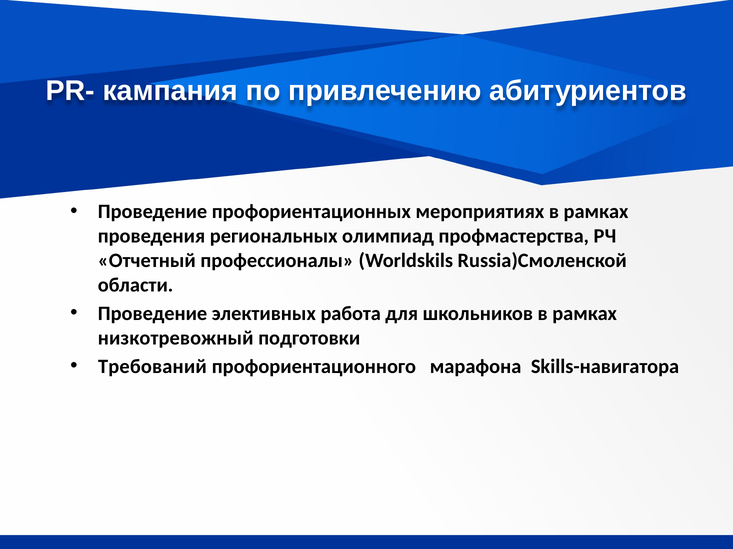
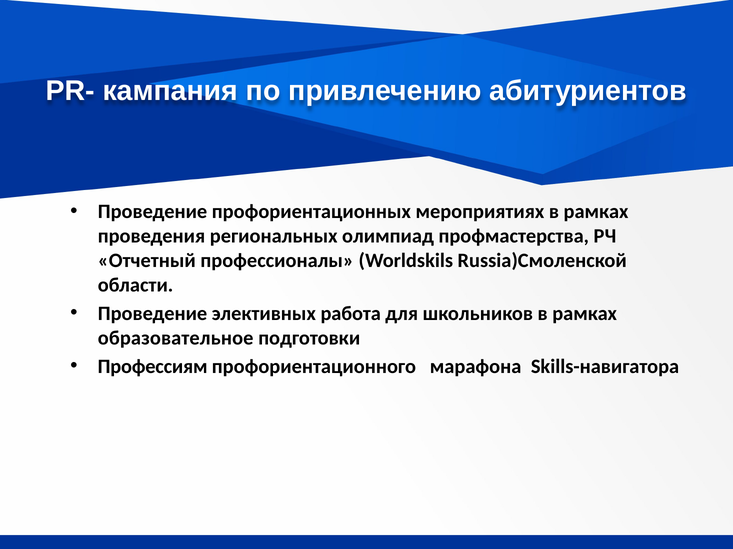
низкотревожный: низкотревожный -> образовательное
Требований: Требований -> Профессиям
